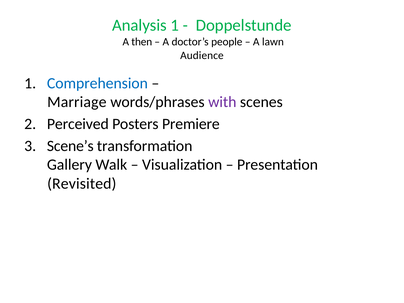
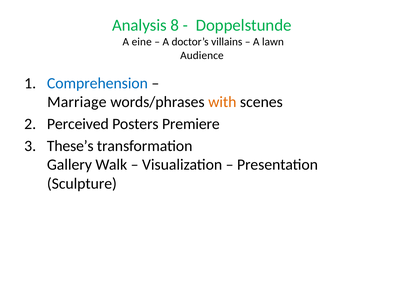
Analysis 1: 1 -> 8
then: then -> eine
people: people -> villains
with colour: purple -> orange
Scene’s: Scene’s -> These’s
Revisited: Revisited -> Sculpture
